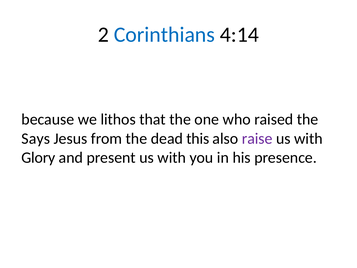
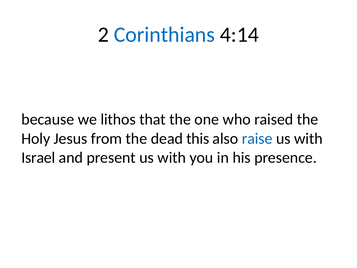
Says: Says -> Holy
raise colour: purple -> blue
Glory: Glory -> Israel
